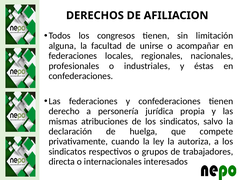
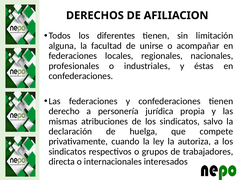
congresos: congresos -> diferentes
